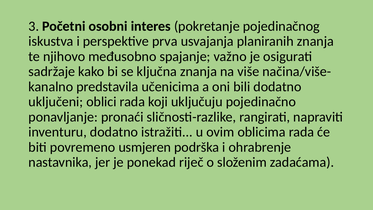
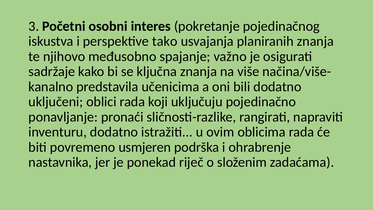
prva: prva -> tako
